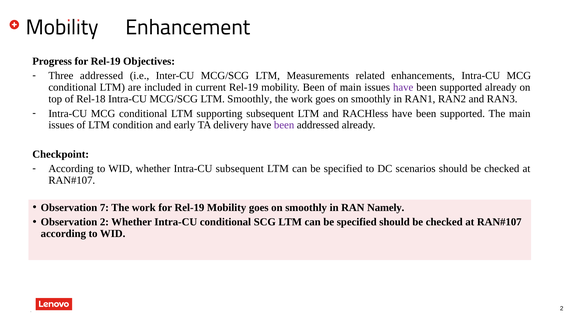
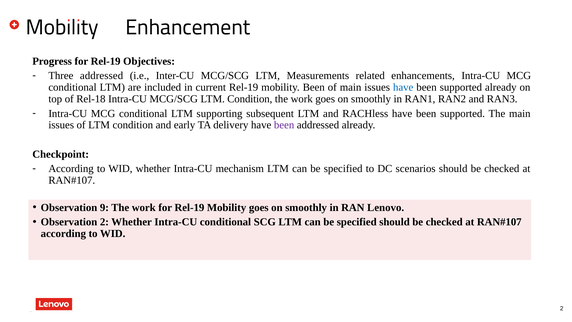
have at (403, 87) colour: purple -> blue
MCG/SCG LTM Smoothly: Smoothly -> Condition
Intra-CU subsequent: subsequent -> mechanism
7: 7 -> 9
Namely: Namely -> Lenovo
